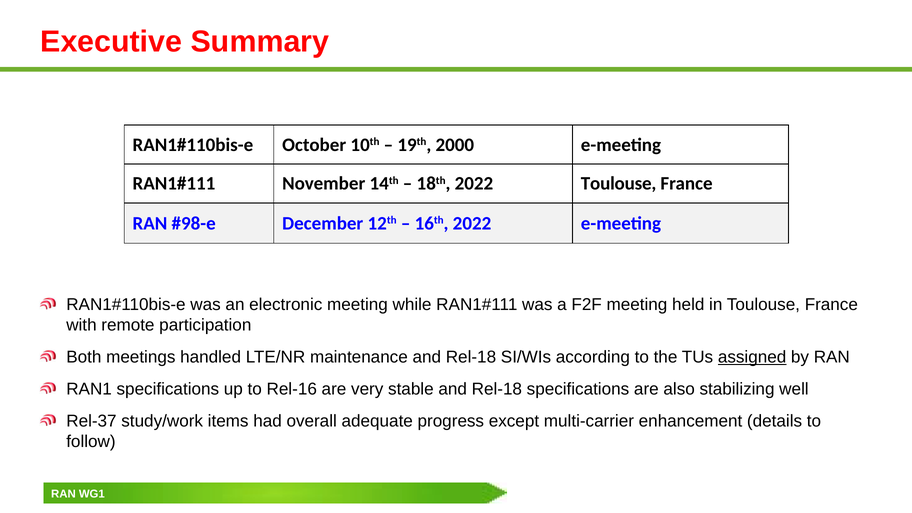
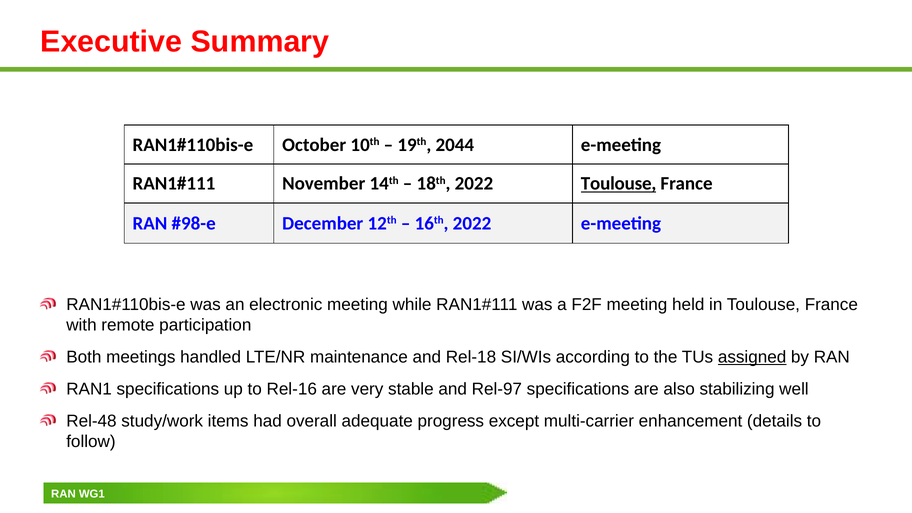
2000: 2000 -> 2044
Toulouse at (619, 184) underline: none -> present
Rel-18 at (497, 389): Rel-18 -> Rel-97
Rel-37: Rel-37 -> Rel-48
